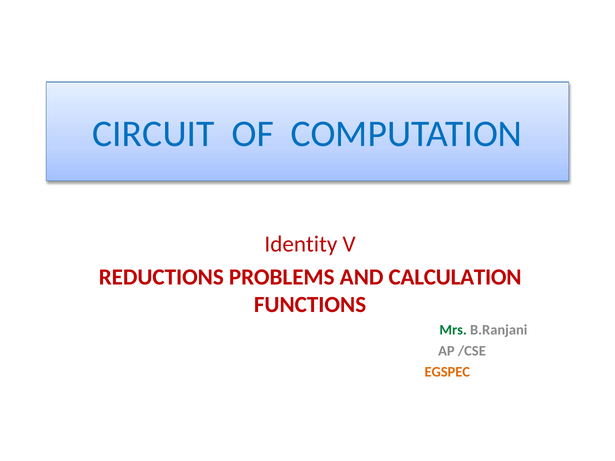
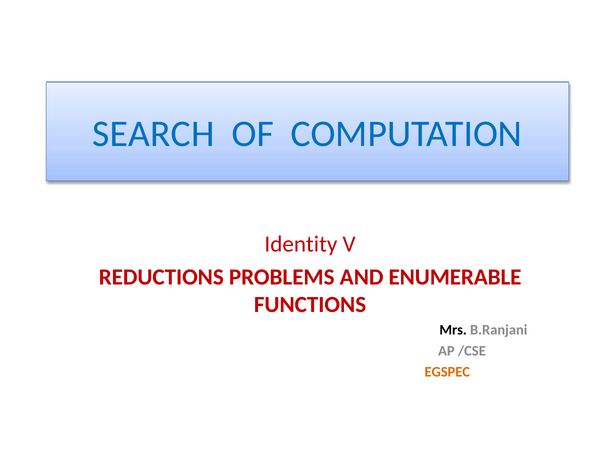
CIRCUIT: CIRCUIT -> SEARCH
CALCULATION: CALCULATION -> ENUMERABLE
Mrs colour: green -> black
